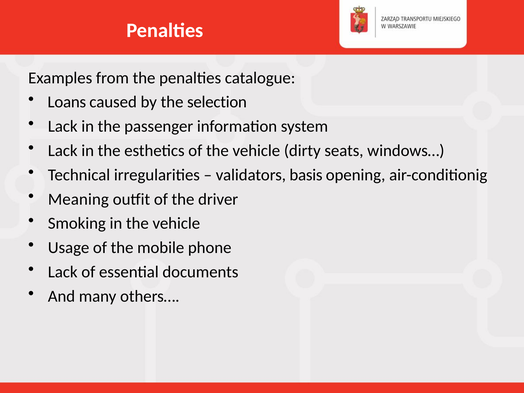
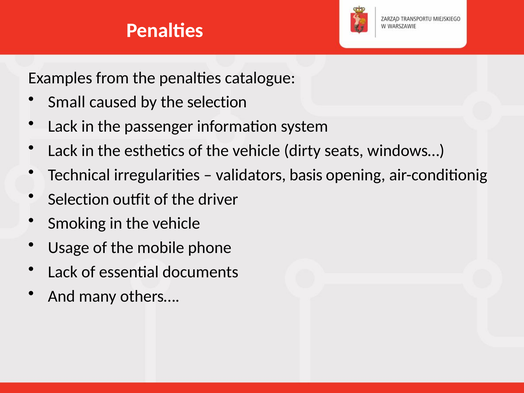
Loans: Loans -> Small
Meaning at (78, 199): Meaning -> Selection
